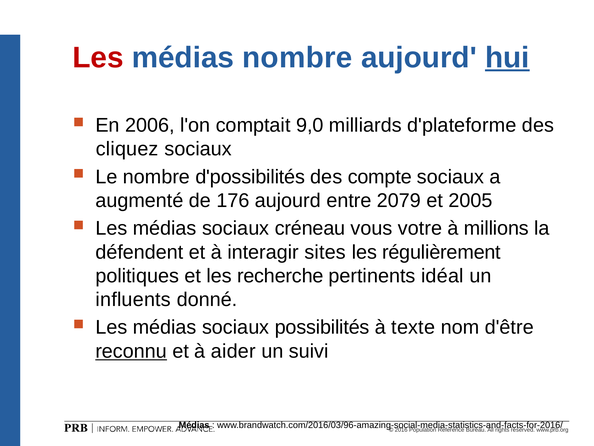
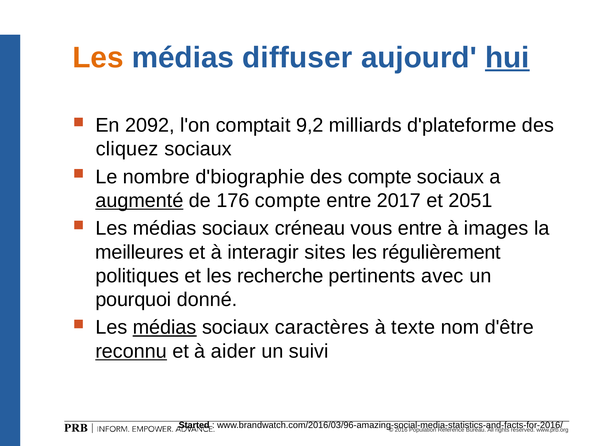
Les at (98, 58) colour: red -> orange
médias nombre: nombre -> diffuser
2006: 2006 -> 2092
9,0: 9,0 -> 9,2
d'possibilités: d'possibilités -> d'biographie
augmenté underline: none -> present
176 aujourd: aujourd -> compte
2079: 2079 -> 2017
2005: 2005 -> 2051
vous votre: votre -> entre
millions: millions -> images
défendent: défendent -> meilleures
idéal: idéal -> avec
influents: influents -> pourquoi
médias at (165, 327) underline: none -> present
possibilités: possibilités -> caractères
Médias at (194, 425): Médias -> Started
